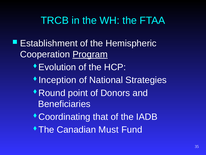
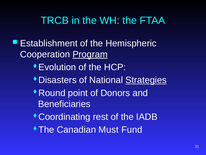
Inception: Inception -> Disasters
Strategies underline: none -> present
that: that -> rest
